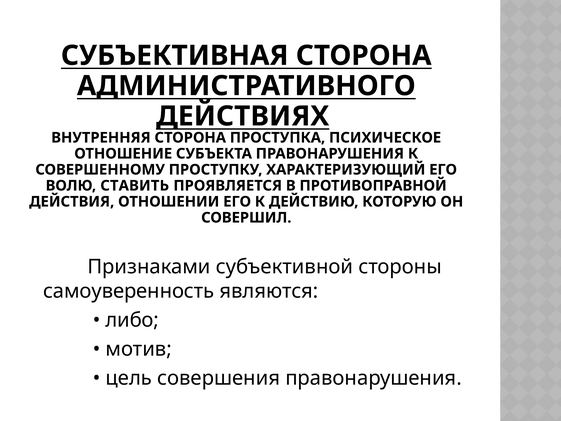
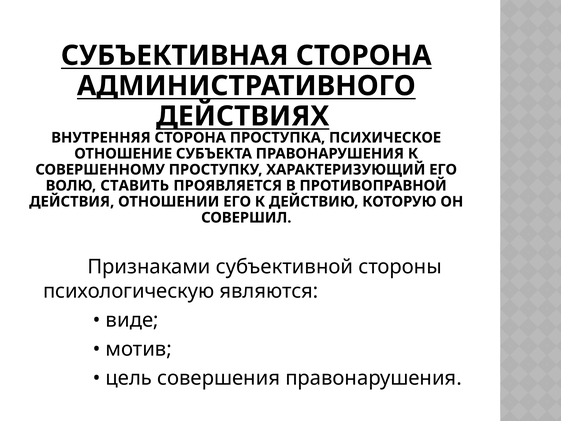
самоуверенность: самоуверенность -> психологическую
либо: либо -> виде
